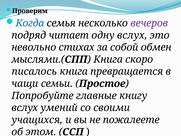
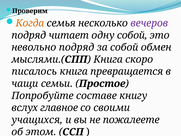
Когда colour: blue -> orange
одну вслух: вслух -> собой
невольно стихах: стихах -> подряд
главные: главные -> составе
умений: умений -> главное
